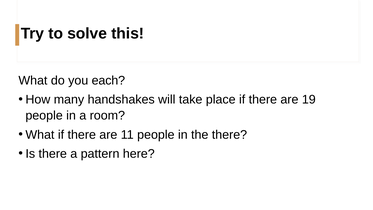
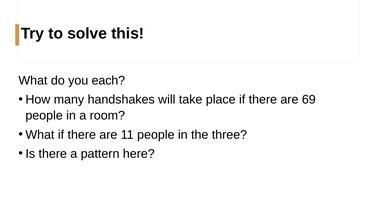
19: 19 -> 69
the there: there -> three
